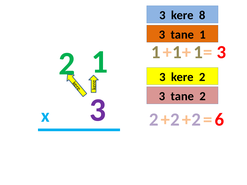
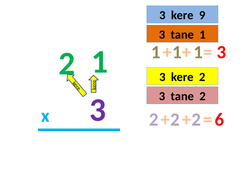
8: 8 -> 9
